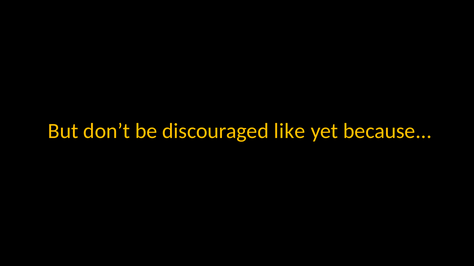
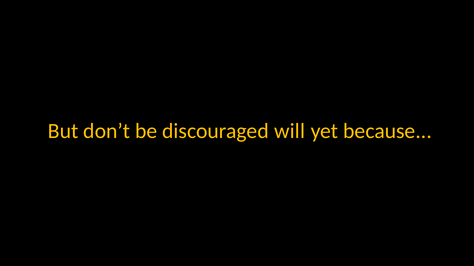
like: like -> will
